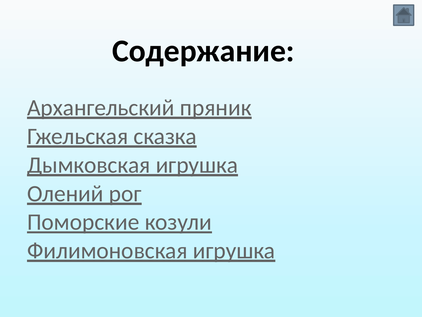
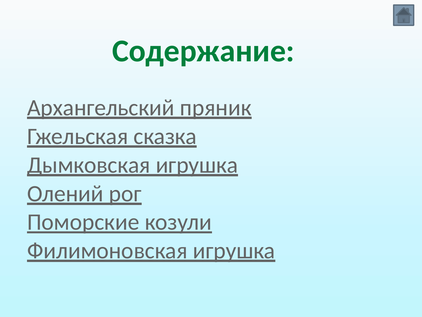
Содержание colour: black -> green
